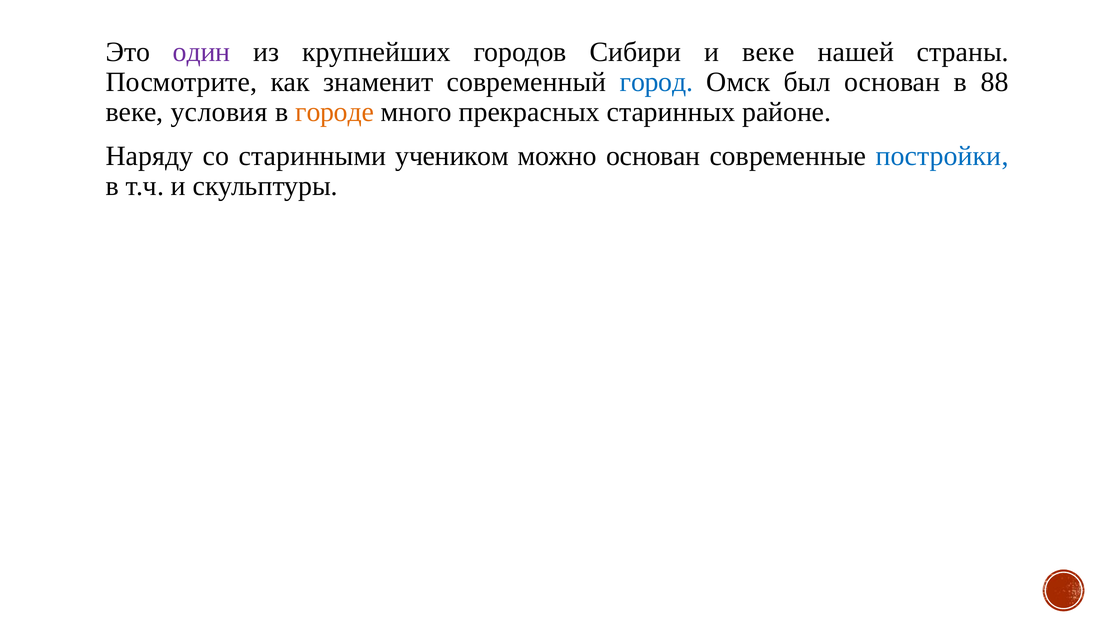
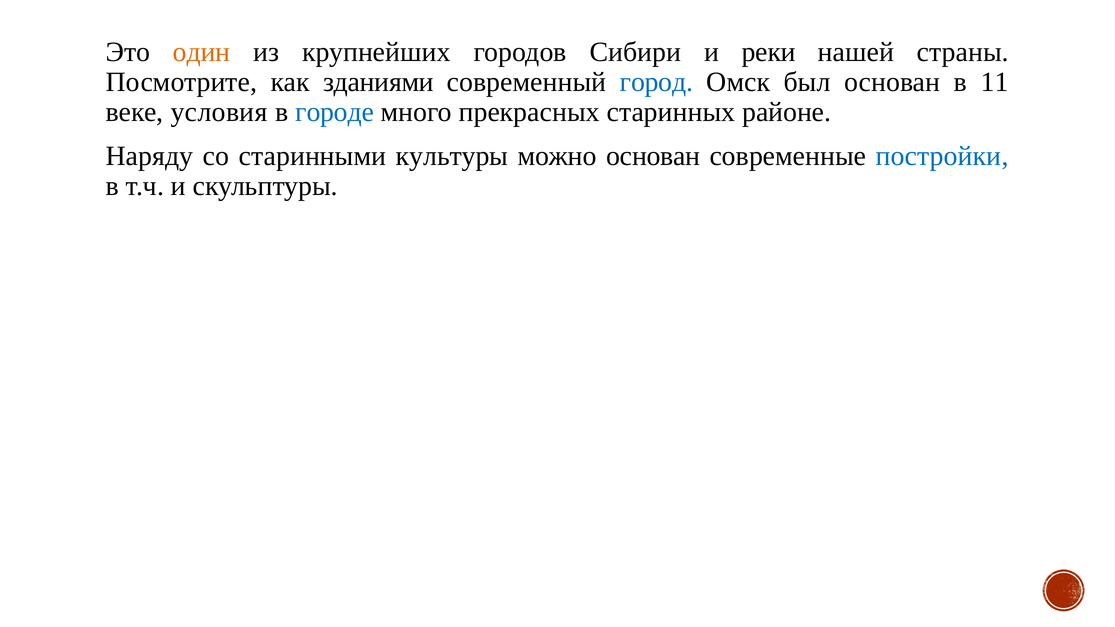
один colour: purple -> orange
и веке: веке -> реки
знаменит: знаменит -> зданиями
88: 88 -> 11
городе colour: orange -> blue
учеником: учеником -> культуры
